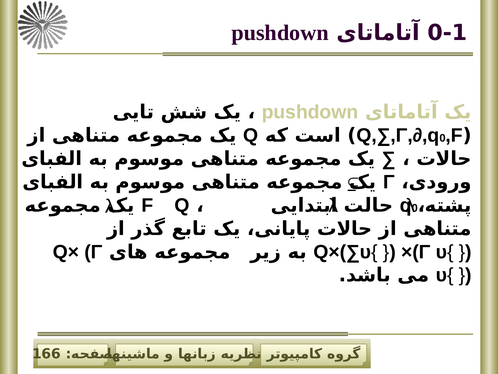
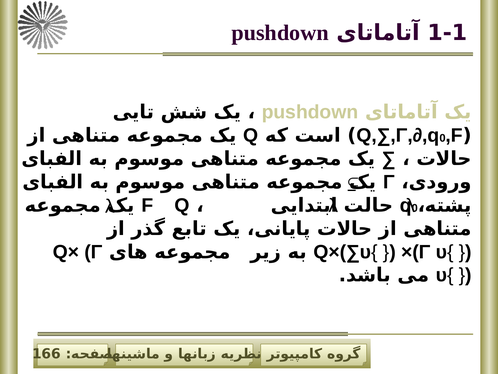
0-1: 0-1 -> 1-1
